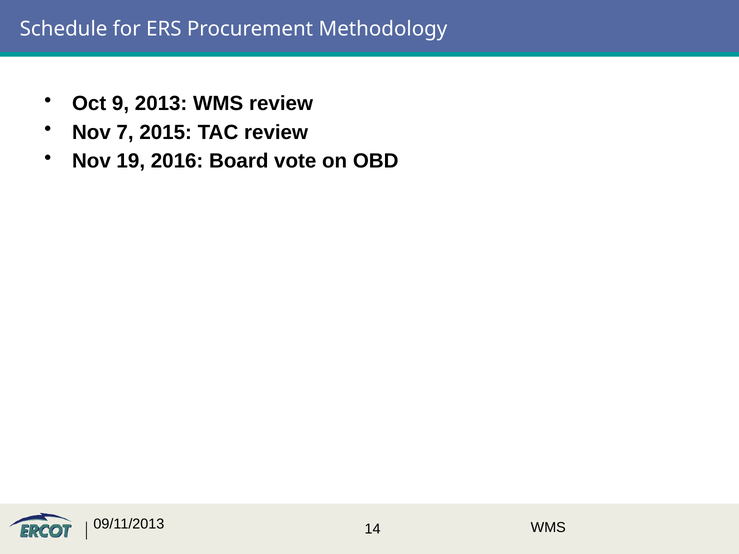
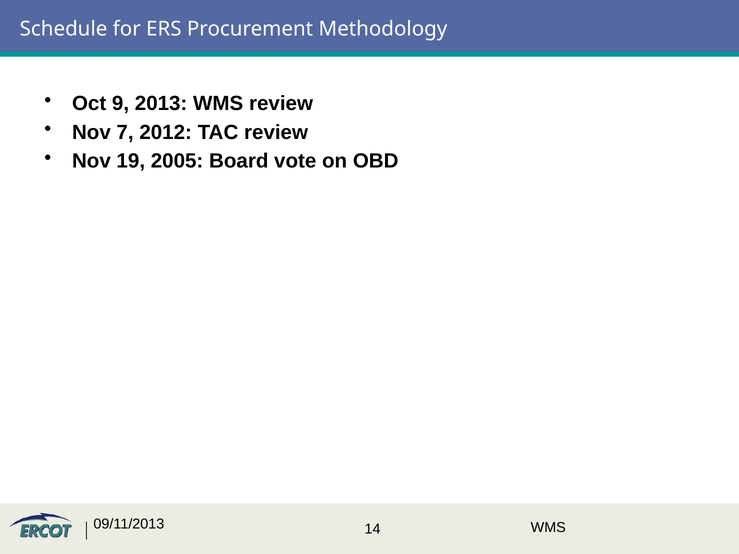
2015: 2015 -> 2012
2016: 2016 -> 2005
